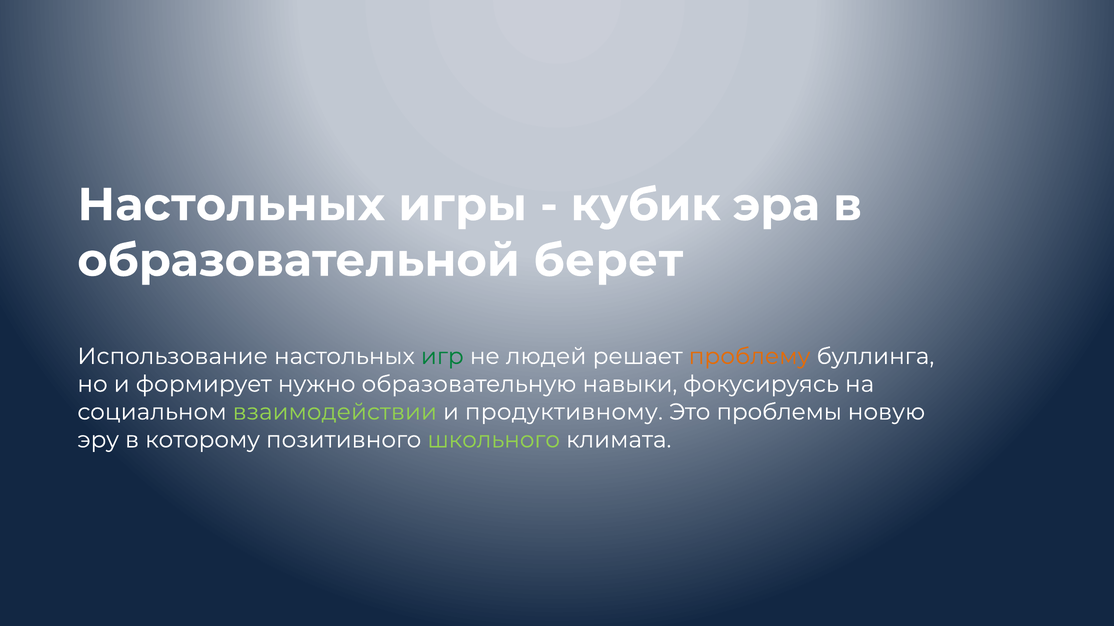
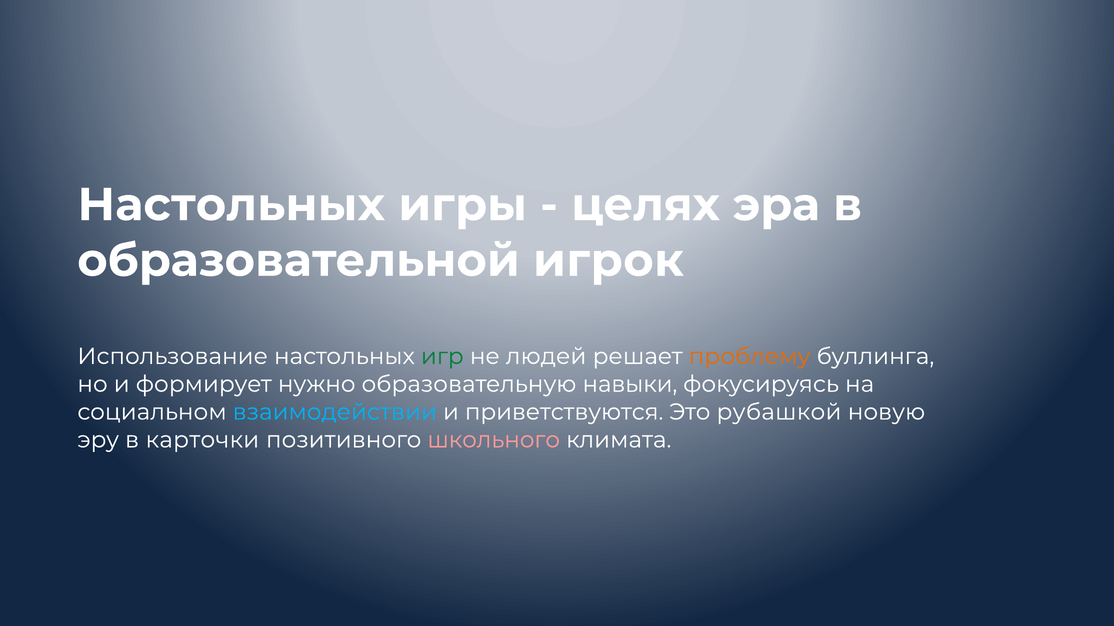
кубик: кубик -> целях
берет: берет -> игрок
взаимодействии colour: light green -> light blue
продуктивному: продуктивному -> приветствуются
проблемы: проблемы -> рубашкой
которому: которому -> карточки
школьного colour: light green -> pink
